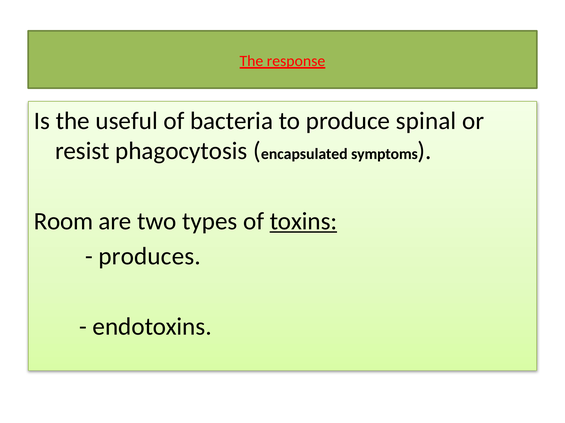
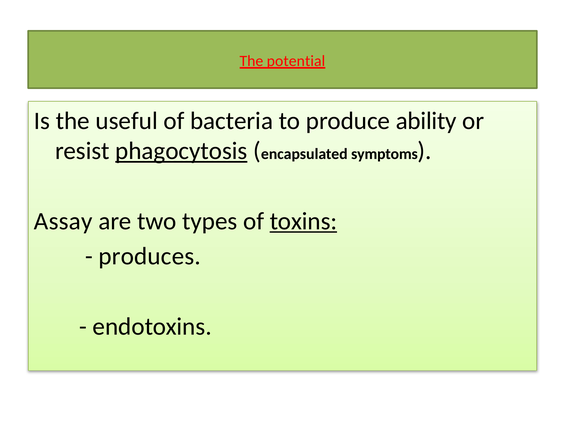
response: response -> potential
spinal: spinal -> ability
phagocytosis underline: none -> present
Room: Room -> Assay
